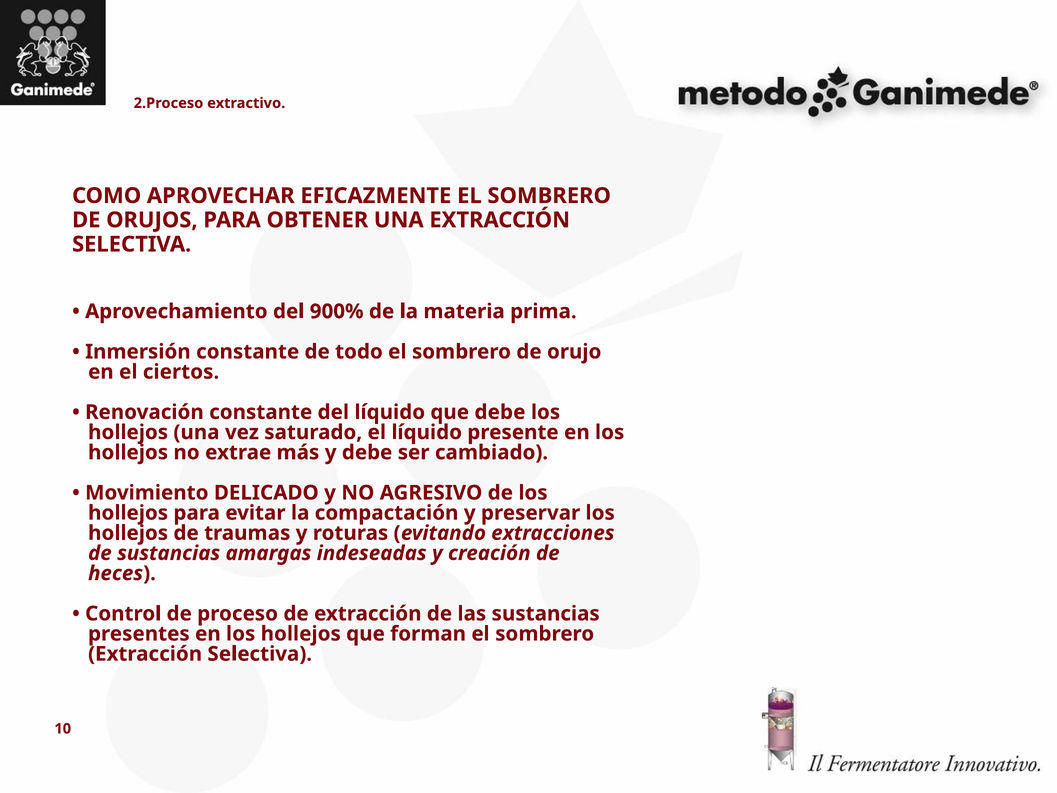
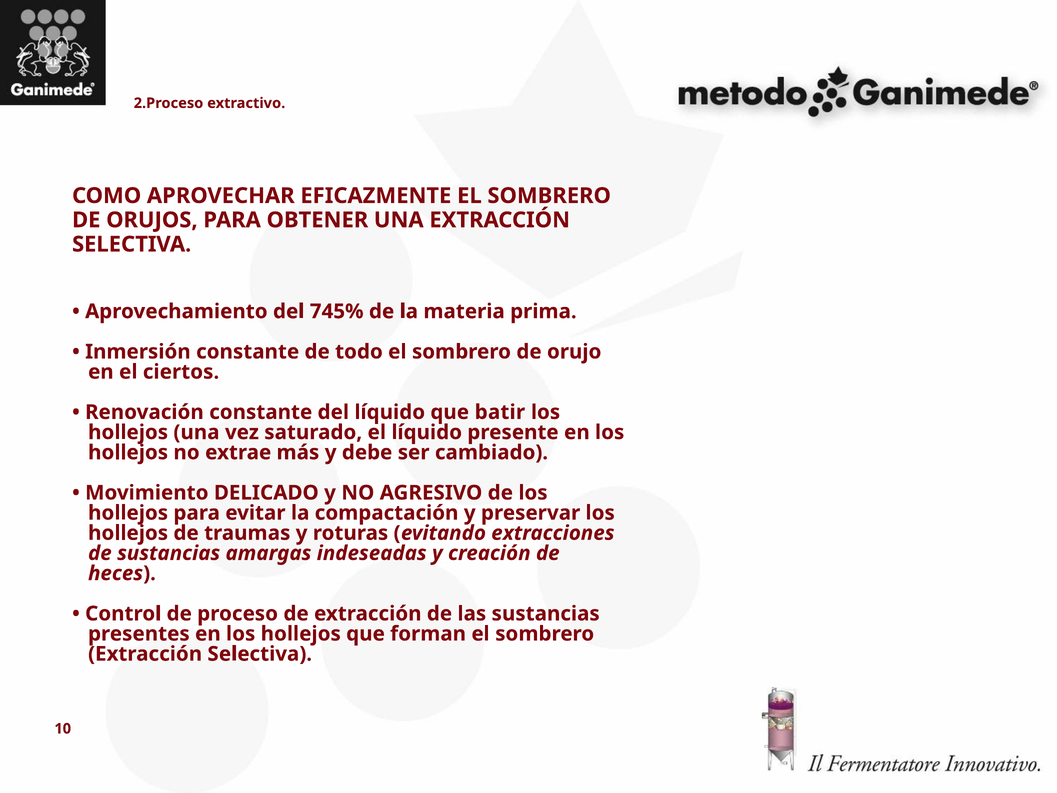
900%: 900% -> 745%
que debe: debe -> batir
